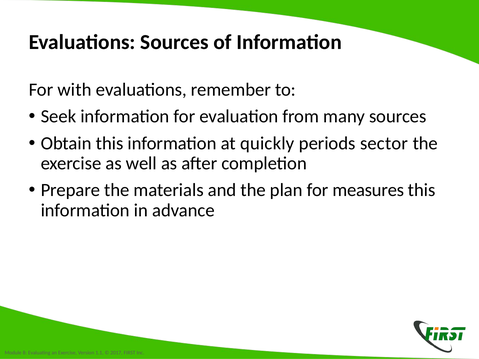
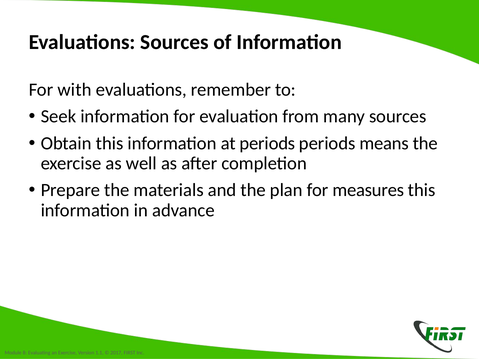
at quickly: quickly -> periods
sector: sector -> means
